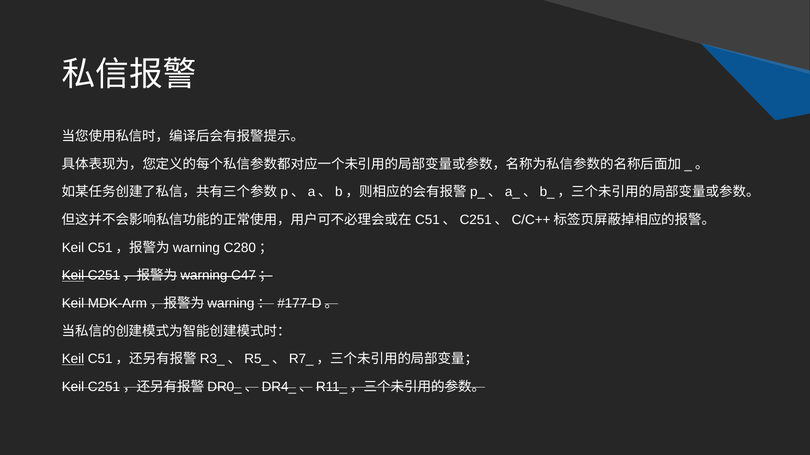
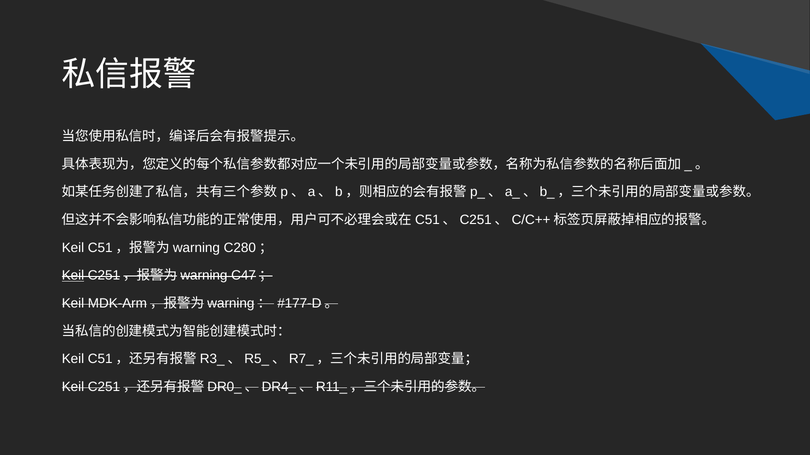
Keil at (73, 359) underline: present -> none
